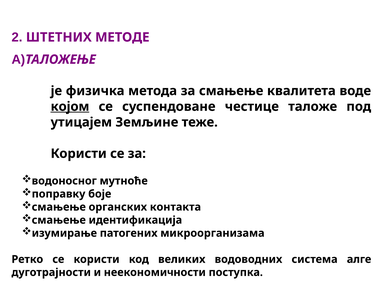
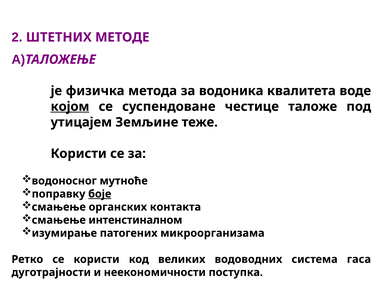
за смањење: смањење -> водоника
боје underline: none -> present
идентификација: идентификација -> интенстиналном
алге: алге -> гаса
